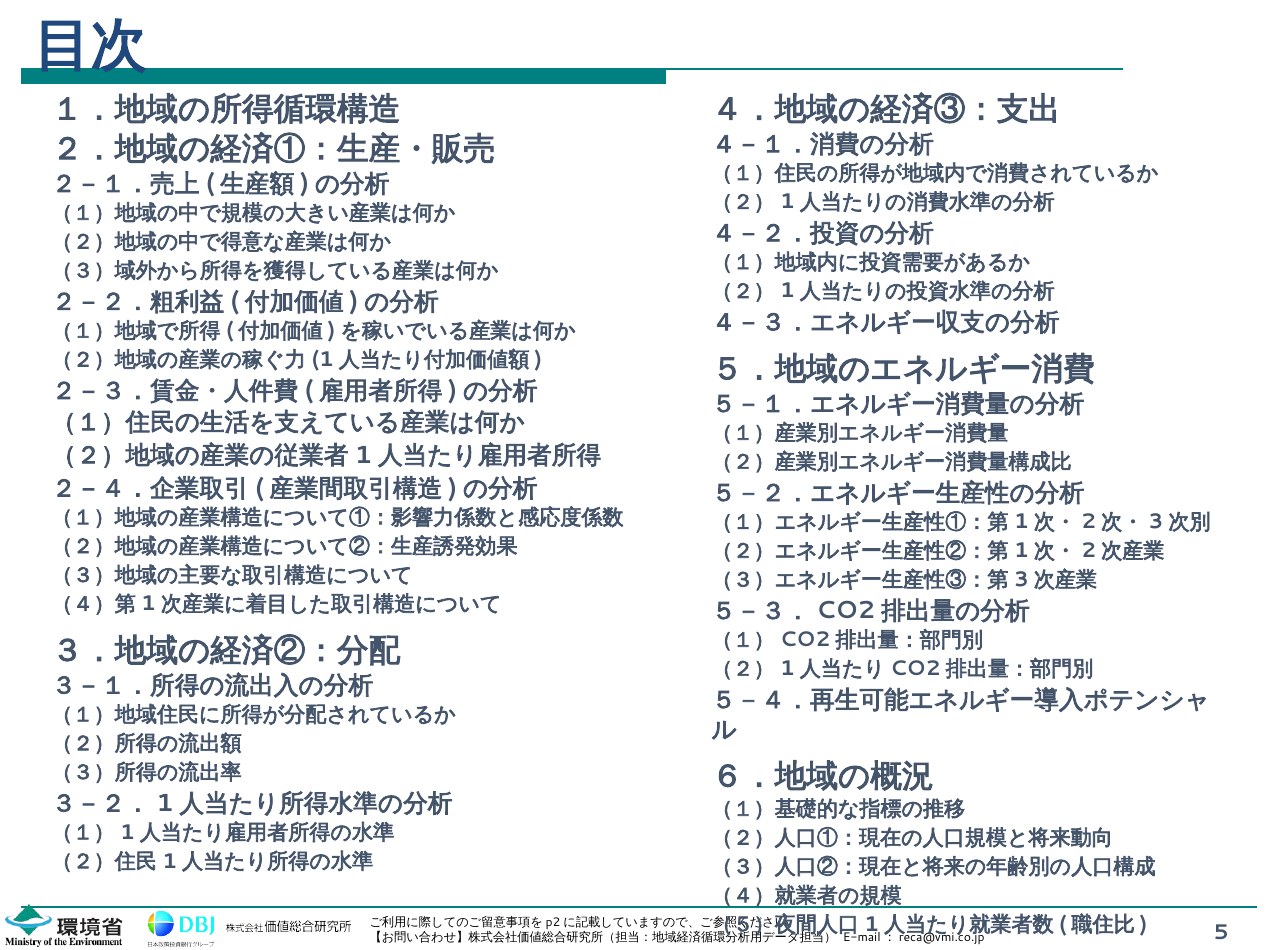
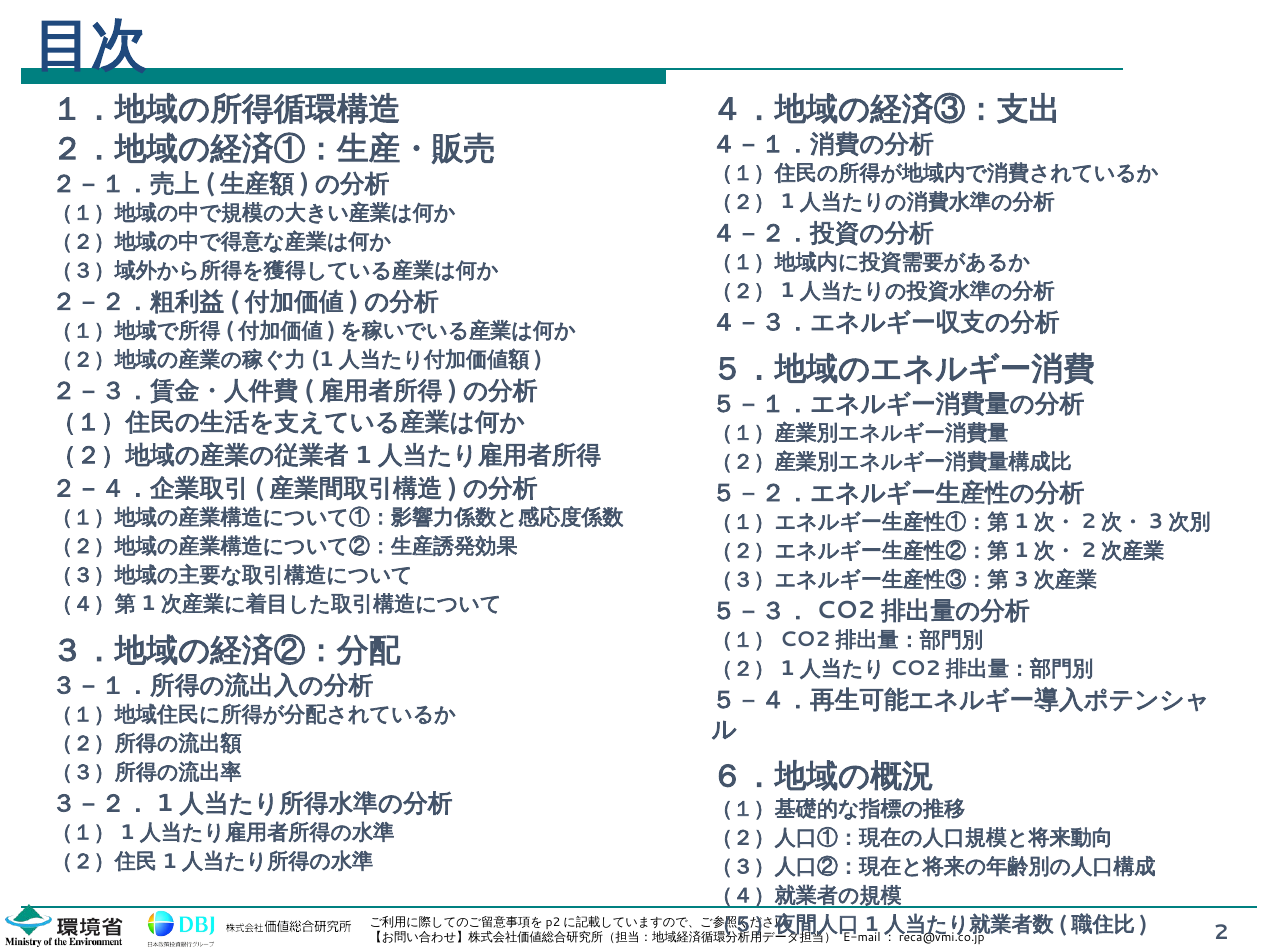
5: 5 -> 2
